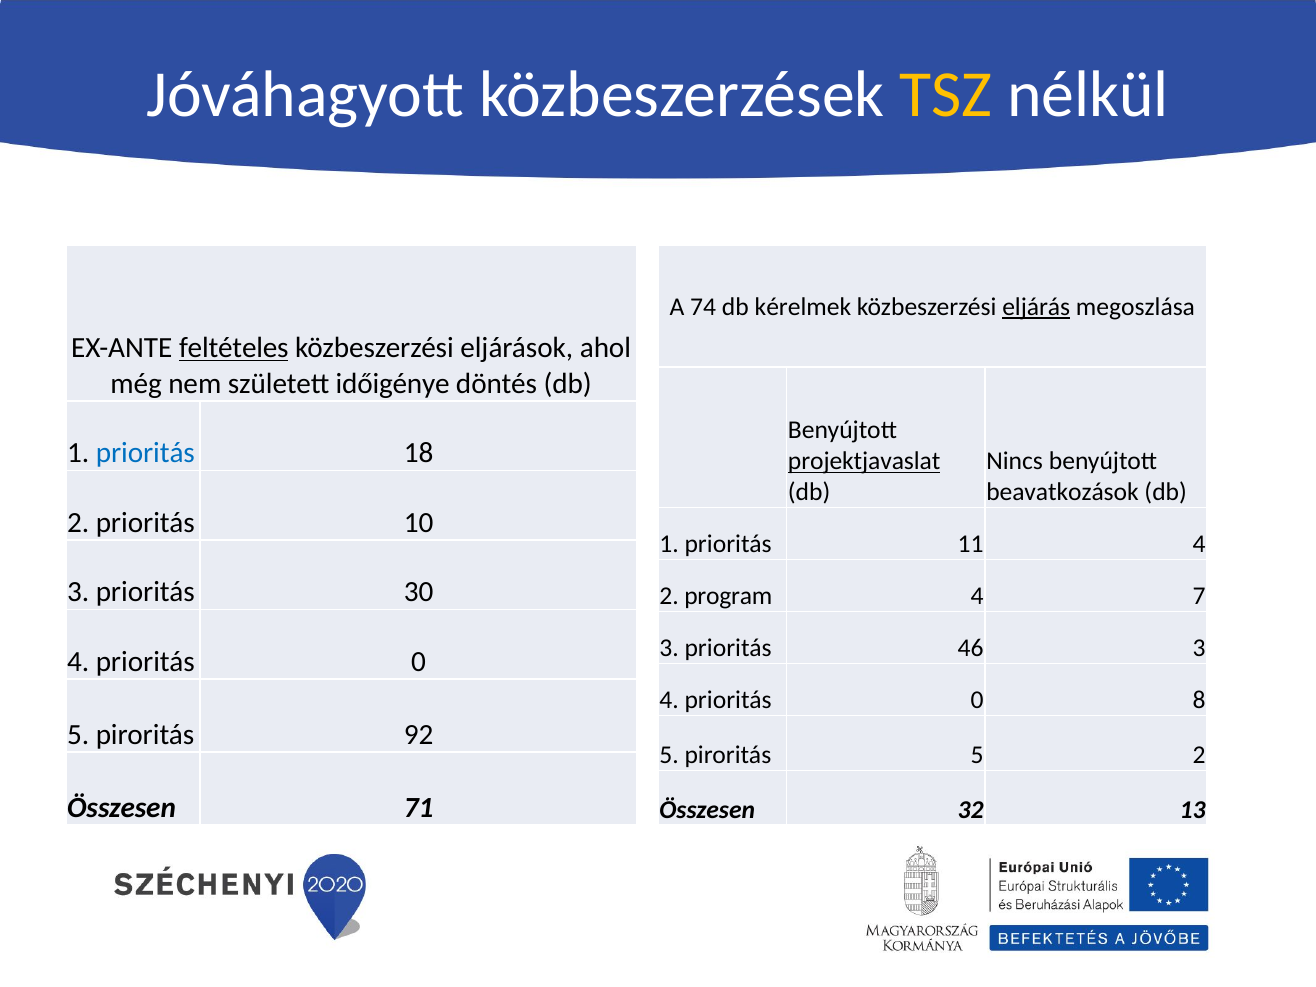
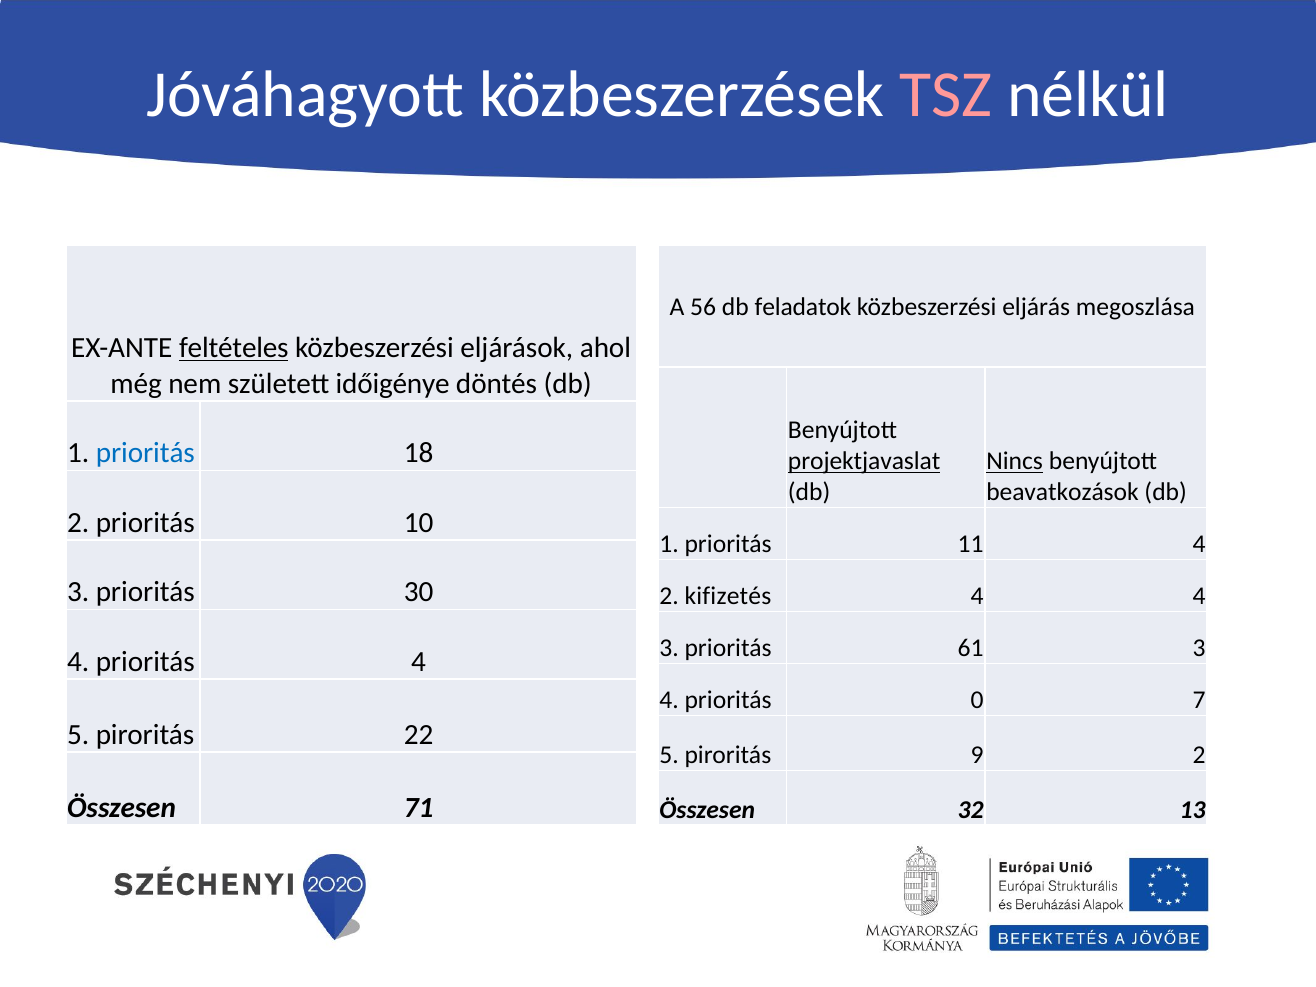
TSZ colour: yellow -> pink
74: 74 -> 56
kérelmek: kérelmek -> feladatok
eljárás underline: present -> none
Nincs underline: none -> present
program: program -> kifizetés
4 7: 7 -> 4
46: 46 -> 61
0 at (419, 662): 0 -> 4
8: 8 -> 7
92: 92 -> 22
piroritás 5: 5 -> 9
